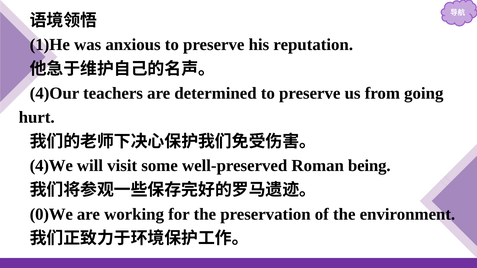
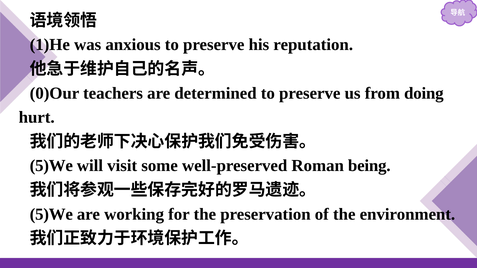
4)Our: 4)Our -> 0)Our
going: going -> doing
4)We at (51, 166): 4)We -> 5)We
0)We at (51, 214): 0)We -> 5)We
